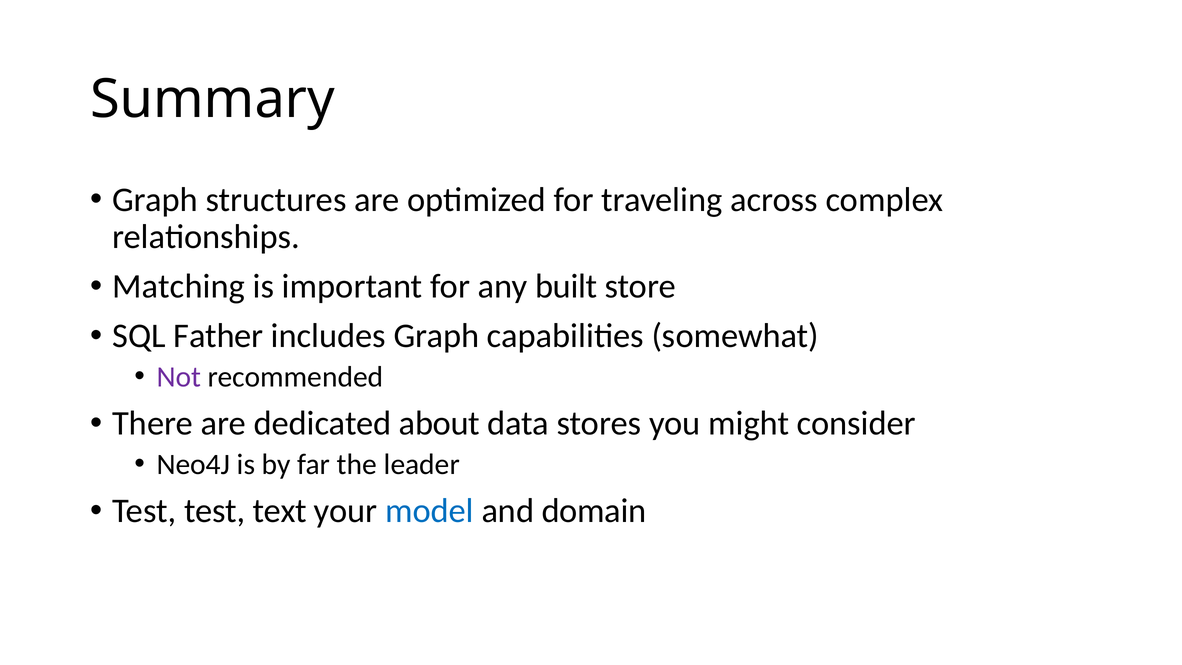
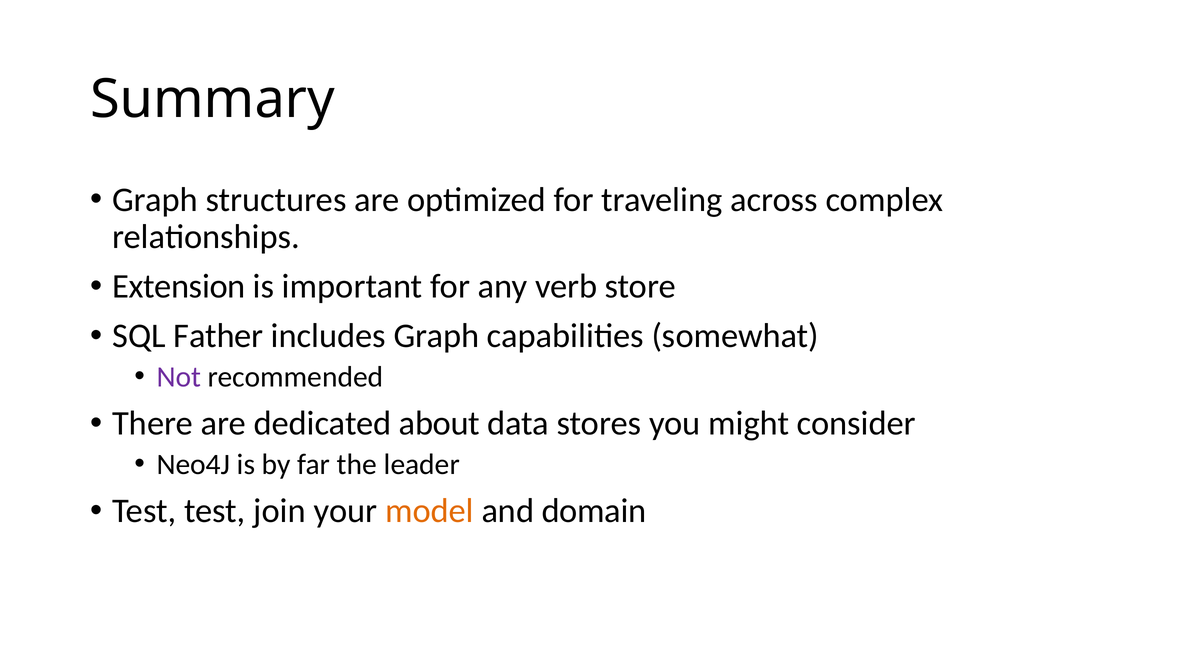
Matching: Matching -> Extension
built: built -> verb
text: text -> join
model colour: blue -> orange
